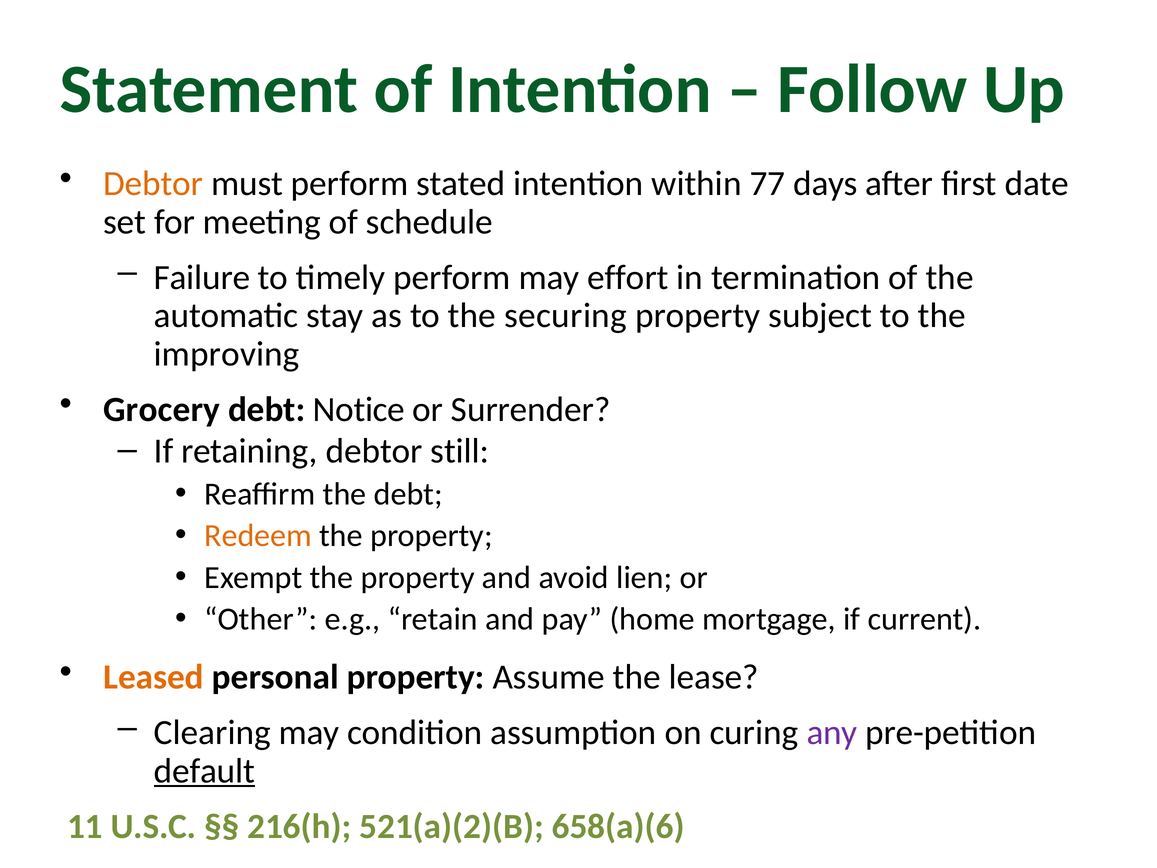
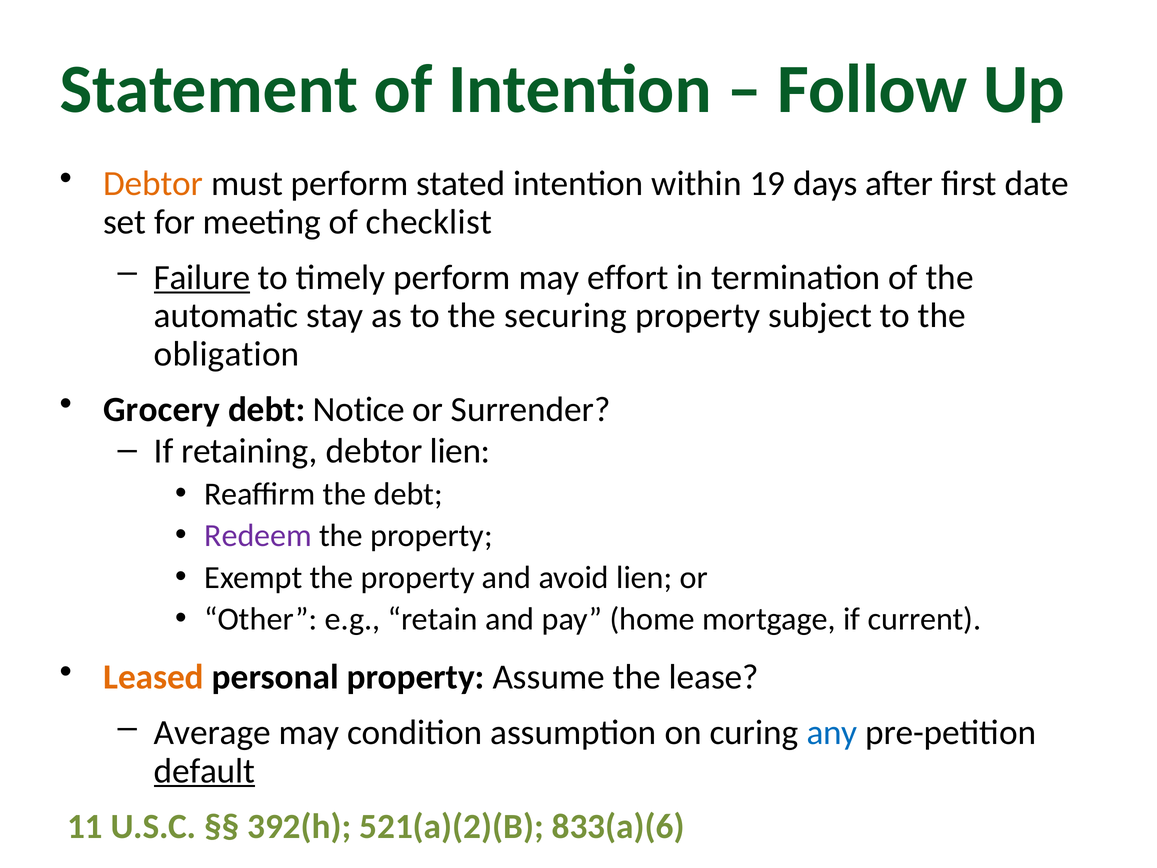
77: 77 -> 19
schedule: schedule -> checklist
Failure underline: none -> present
improving: improving -> obligation
debtor still: still -> lien
Redeem colour: orange -> purple
Clearing: Clearing -> Average
any colour: purple -> blue
216(h: 216(h -> 392(h
658(a)(6: 658(a)(6 -> 833(a)(6
